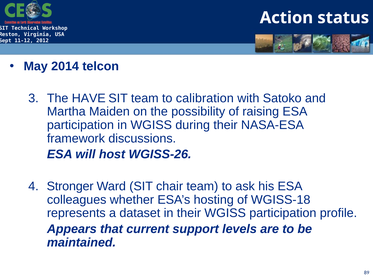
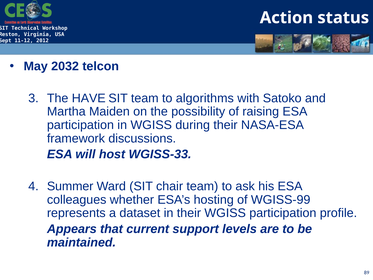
2014: 2014 -> 2032
calibration: calibration -> algorithms
WGISS-26: WGISS-26 -> WGISS-33
Stronger: Stronger -> Summer
WGISS-18: WGISS-18 -> WGISS-99
